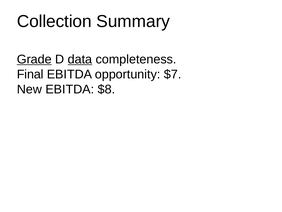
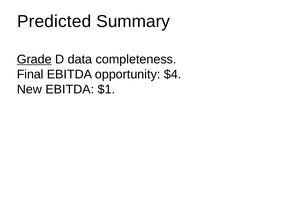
Collection: Collection -> Predicted
data underline: present -> none
$7: $7 -> $4
$8: $8 -> $1
